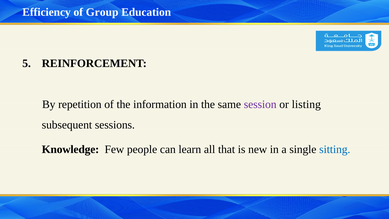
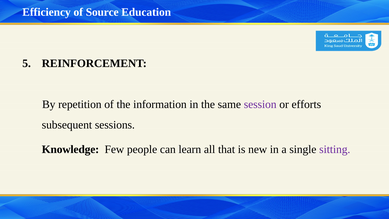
Group: Group -> Source
listing: listing -> efforts
sitting colour: blue -> purple
